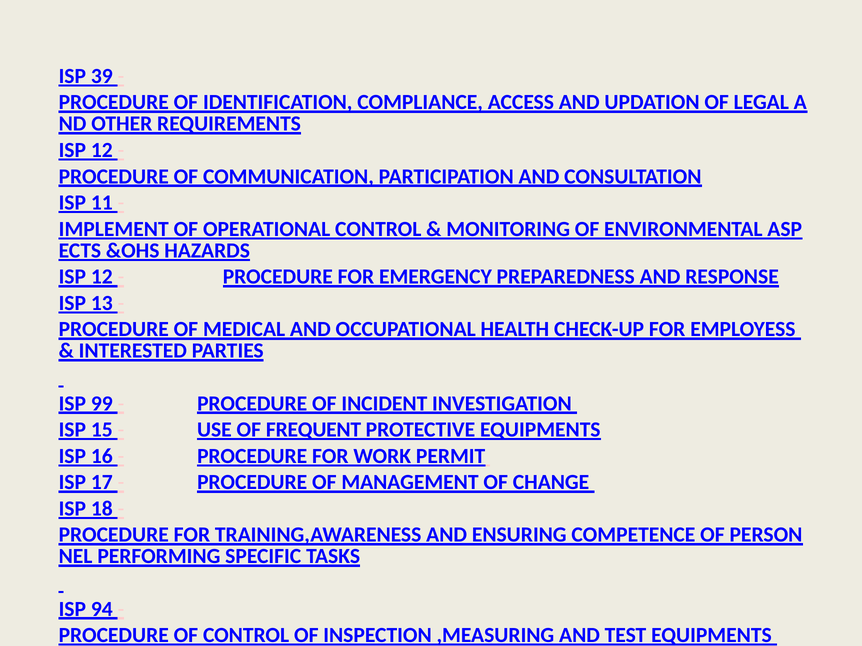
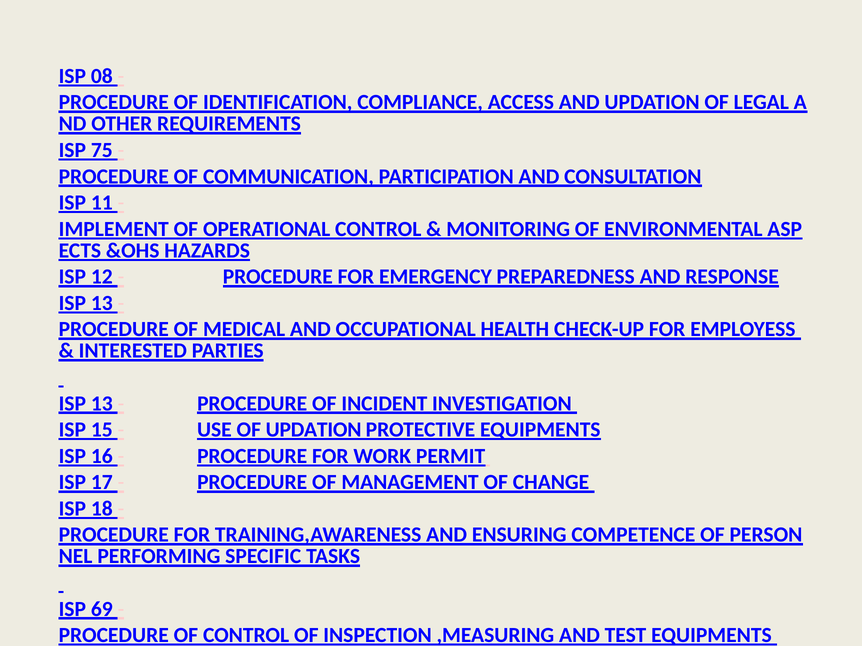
39: 39 -> 08
12 at (102, 150): 12 -> 75
99 at (102, 404): 99 -> 13
OF FREQUENT: FREQUENT -> UPDATION
94: 94 -> 69
